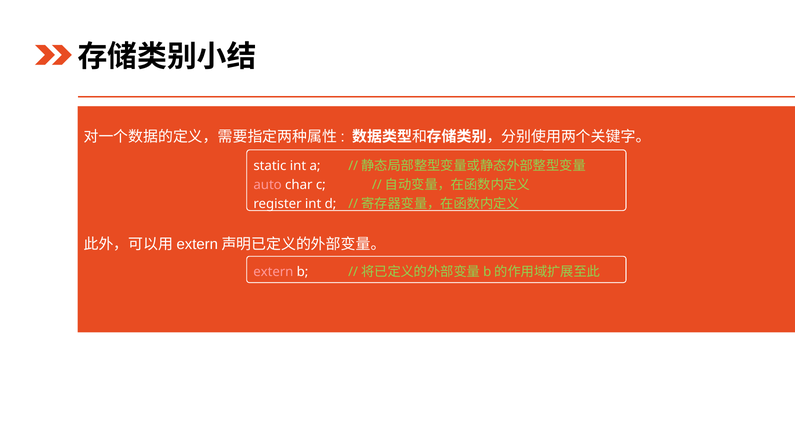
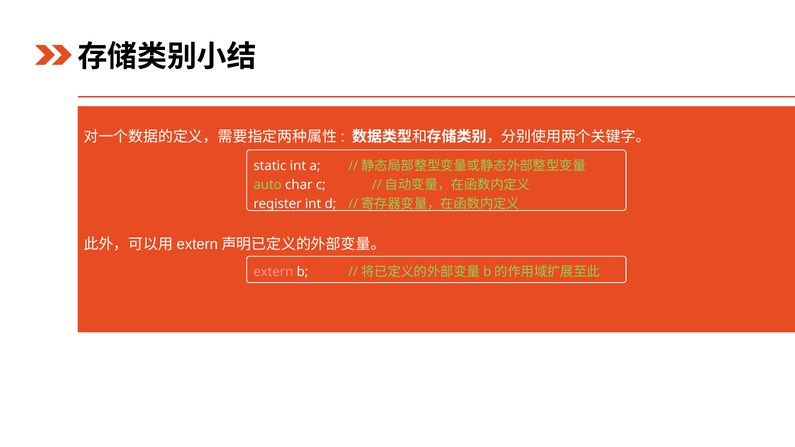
auto colour: pink -> light green
